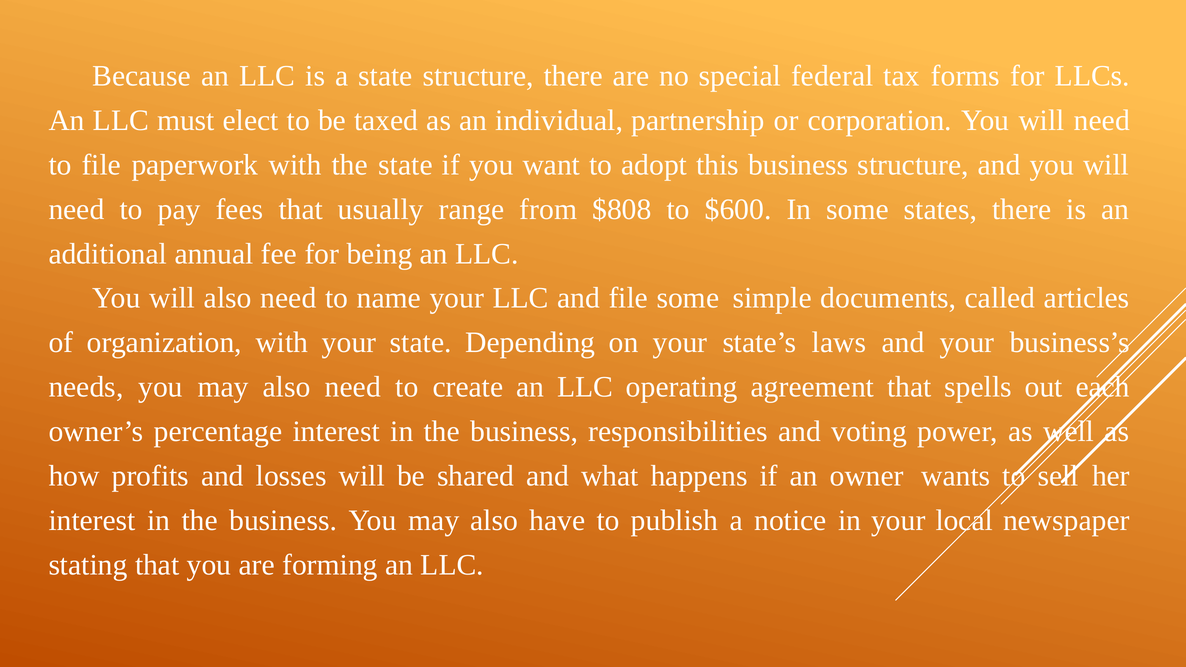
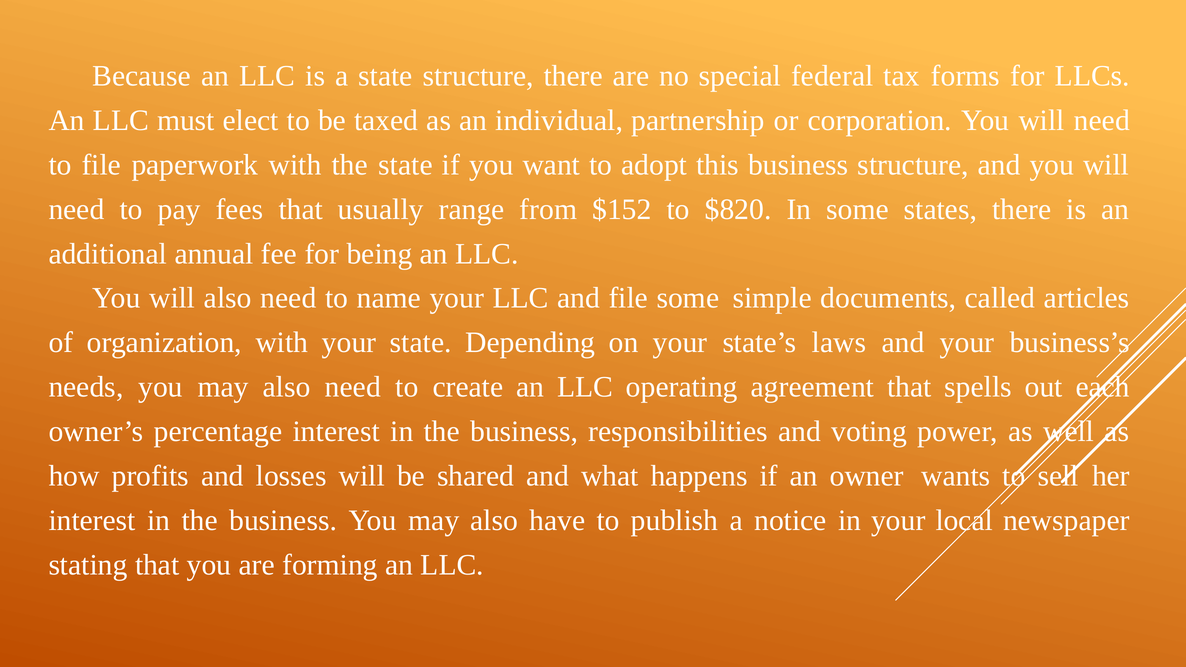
$808: $808 -> $152
$600: $600 -> $820
